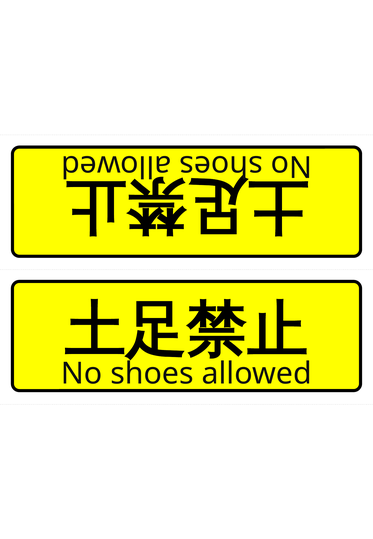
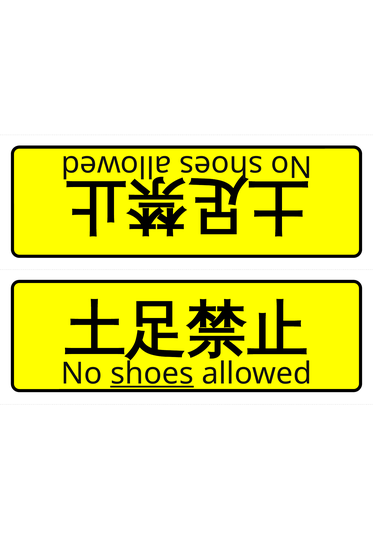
shoes underline: none -> present
